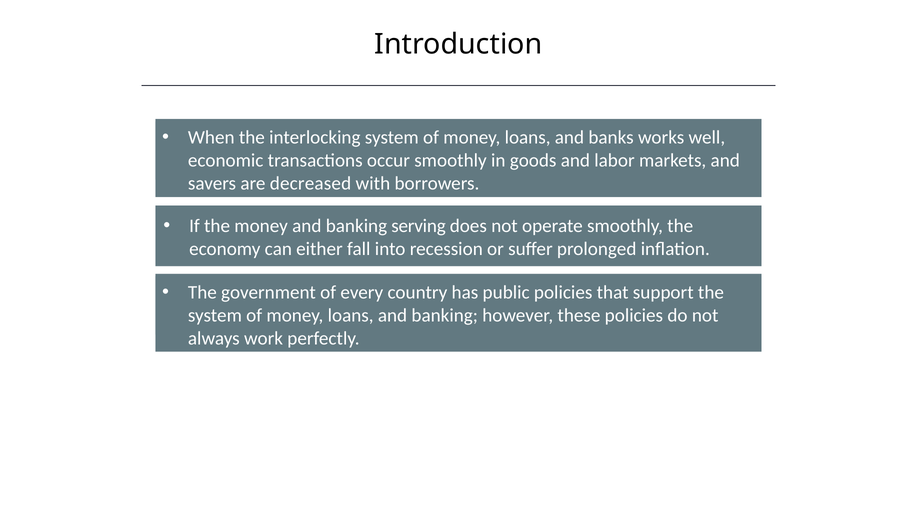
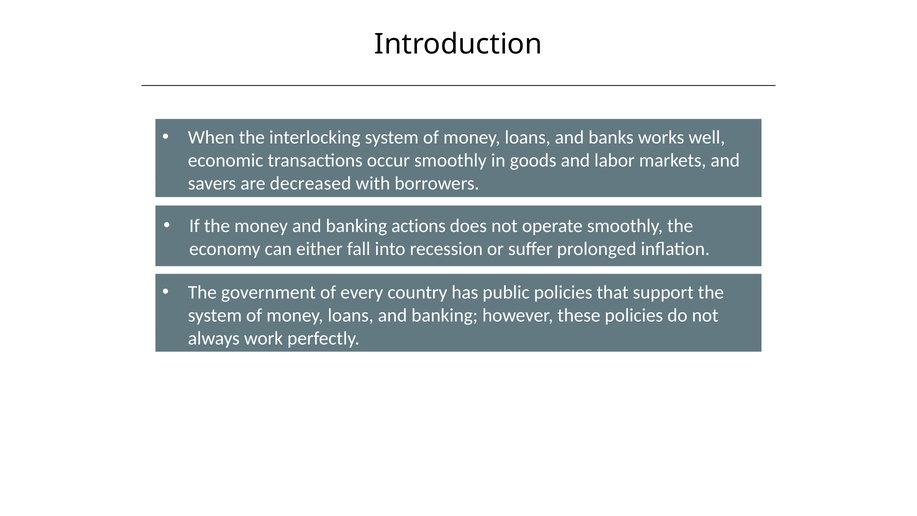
serving: serving -> actions
